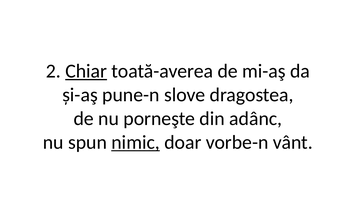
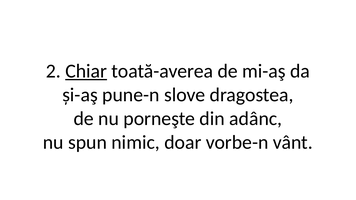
nimic underline: present -> none
